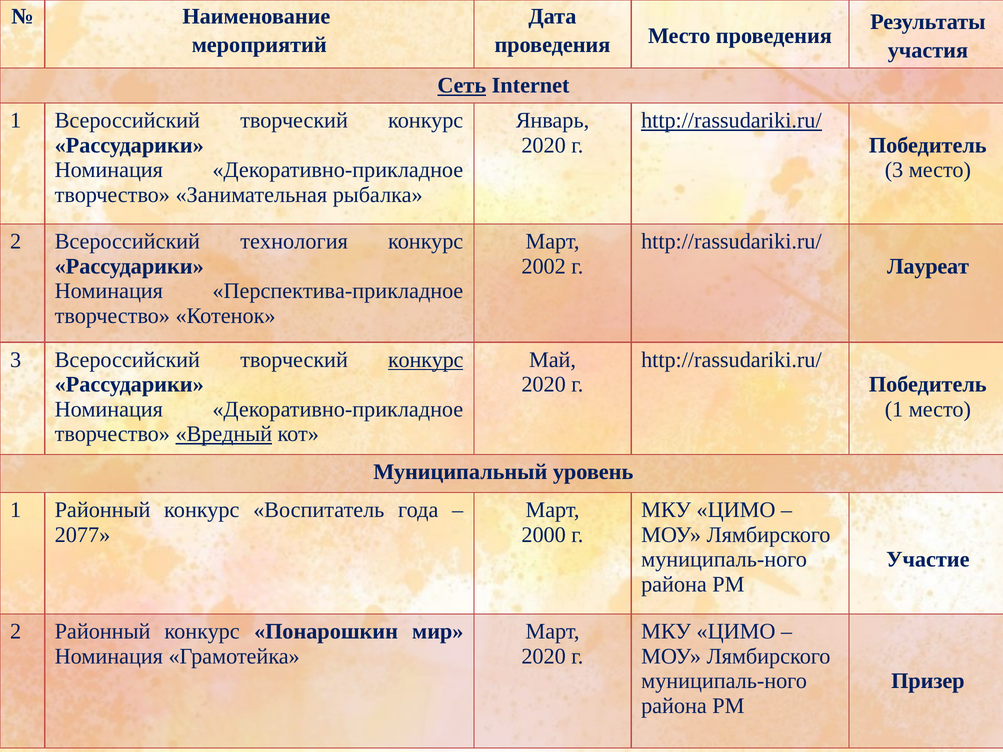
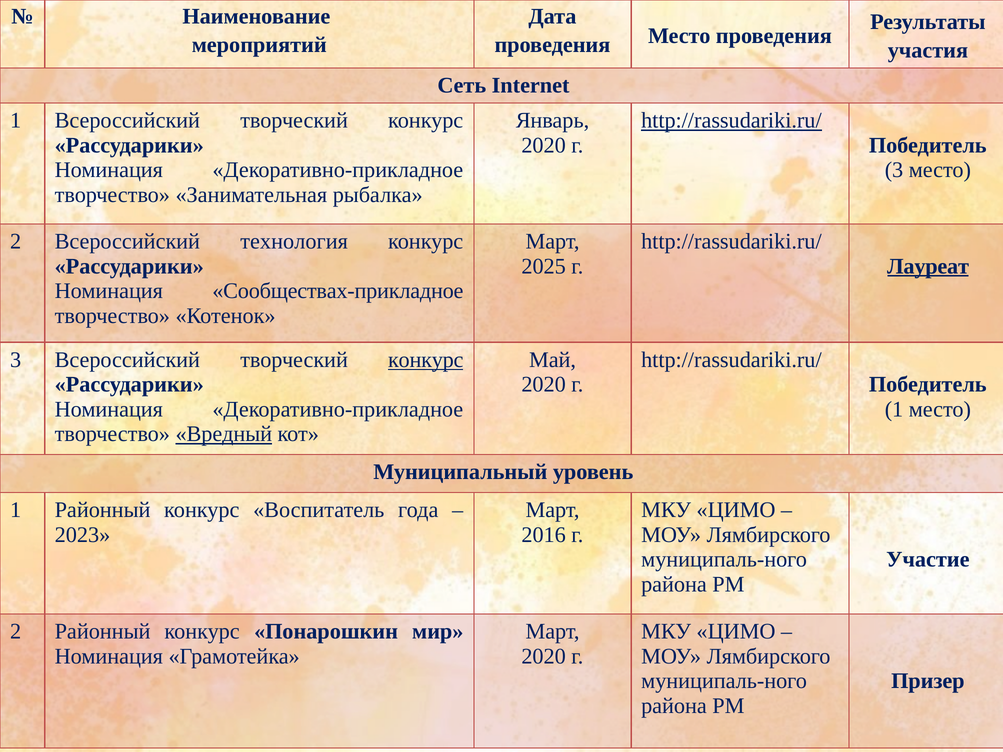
Сеть underline: present -> none
2002: 2002 -> 2025
Лауреат underline: none -> present
Перспектива-прикладное: Перспектива-прикладное -> Сообществах-прикладное
2077: 2077 -> 2023
2000: 2000 -> 2016
